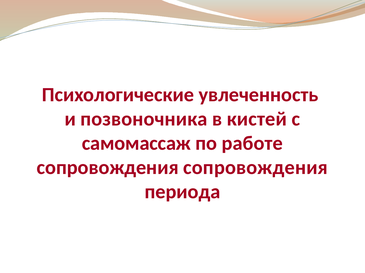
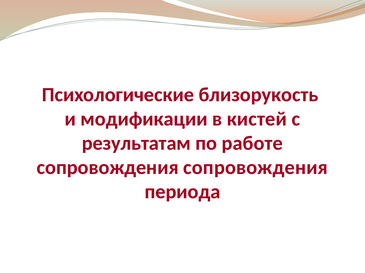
увлеченность: увлеченность -> близорукость
позвоночника: позвоночника -> модификации
самомассаж: самомассаж -> результатам
